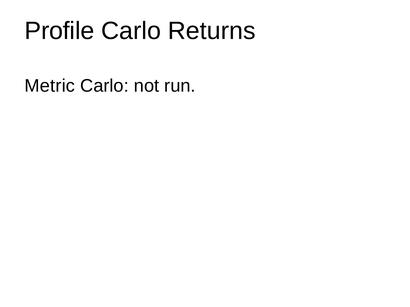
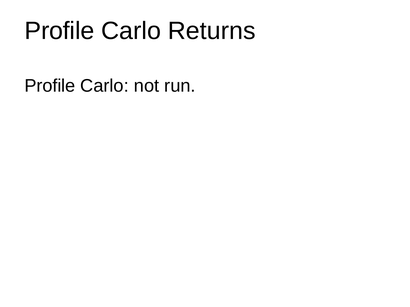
Metric at (50, 86): Metric -> Profile
